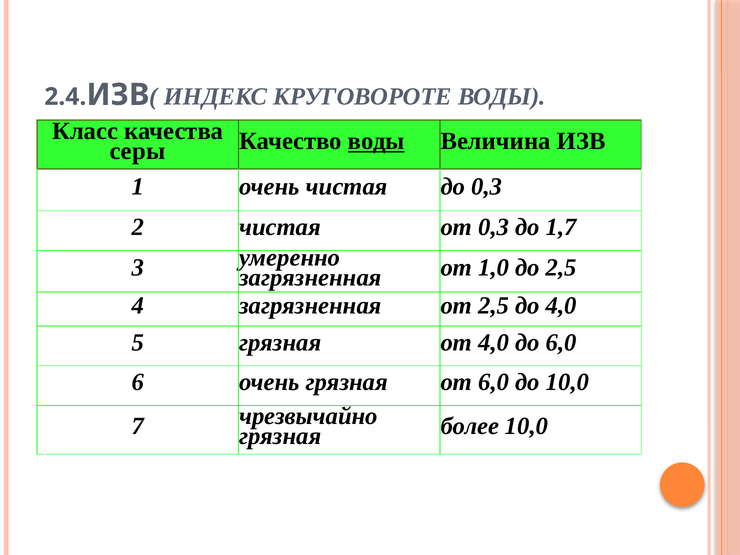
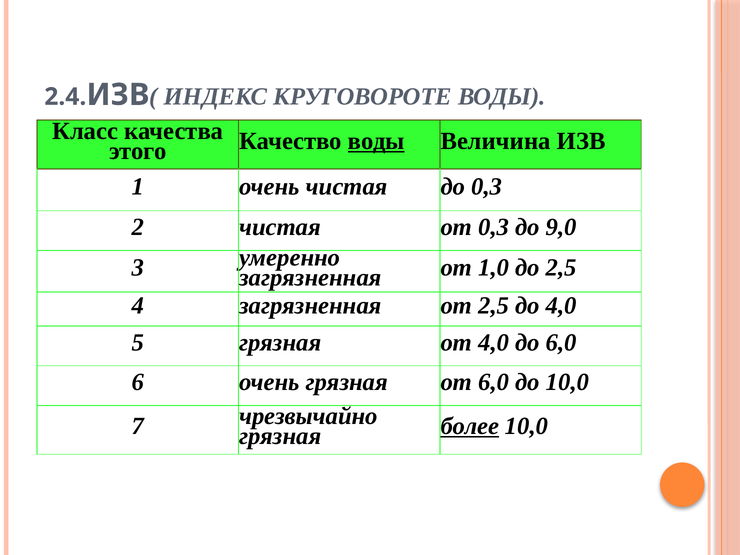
серы: серы -> этого
1,7: 1,7 -> 9,0
более underline: none -> present
